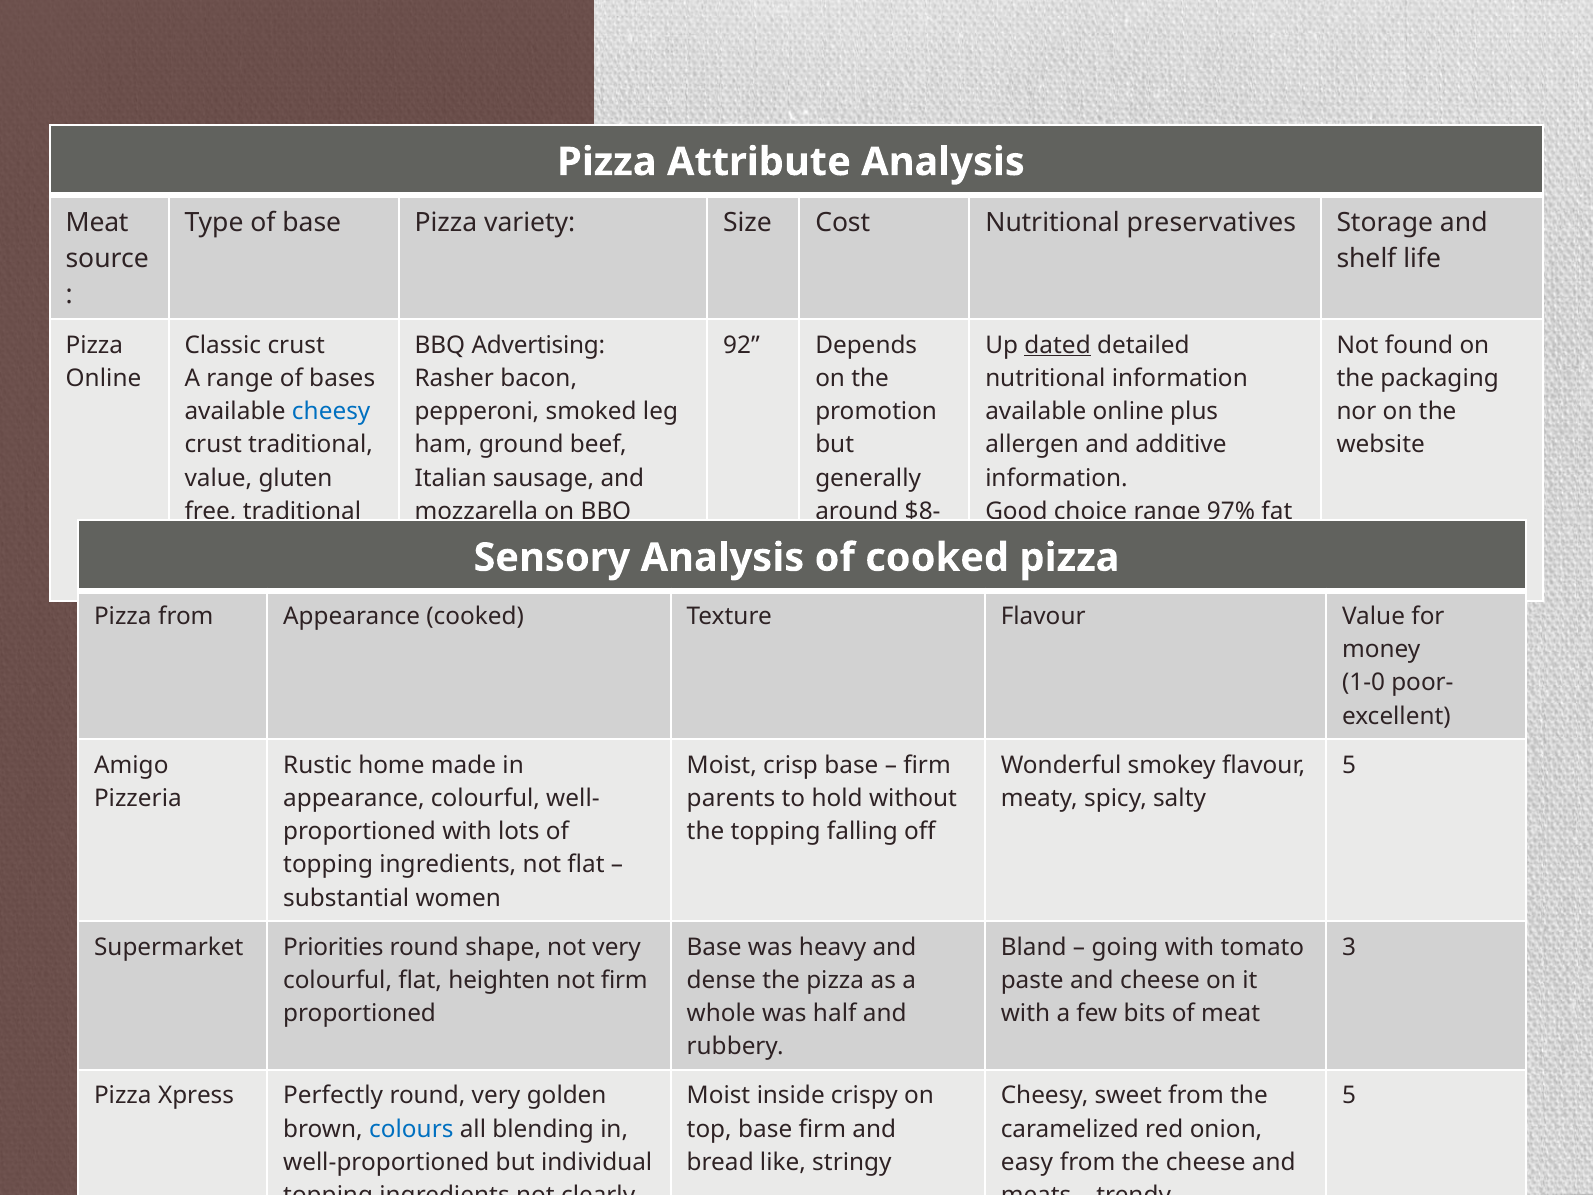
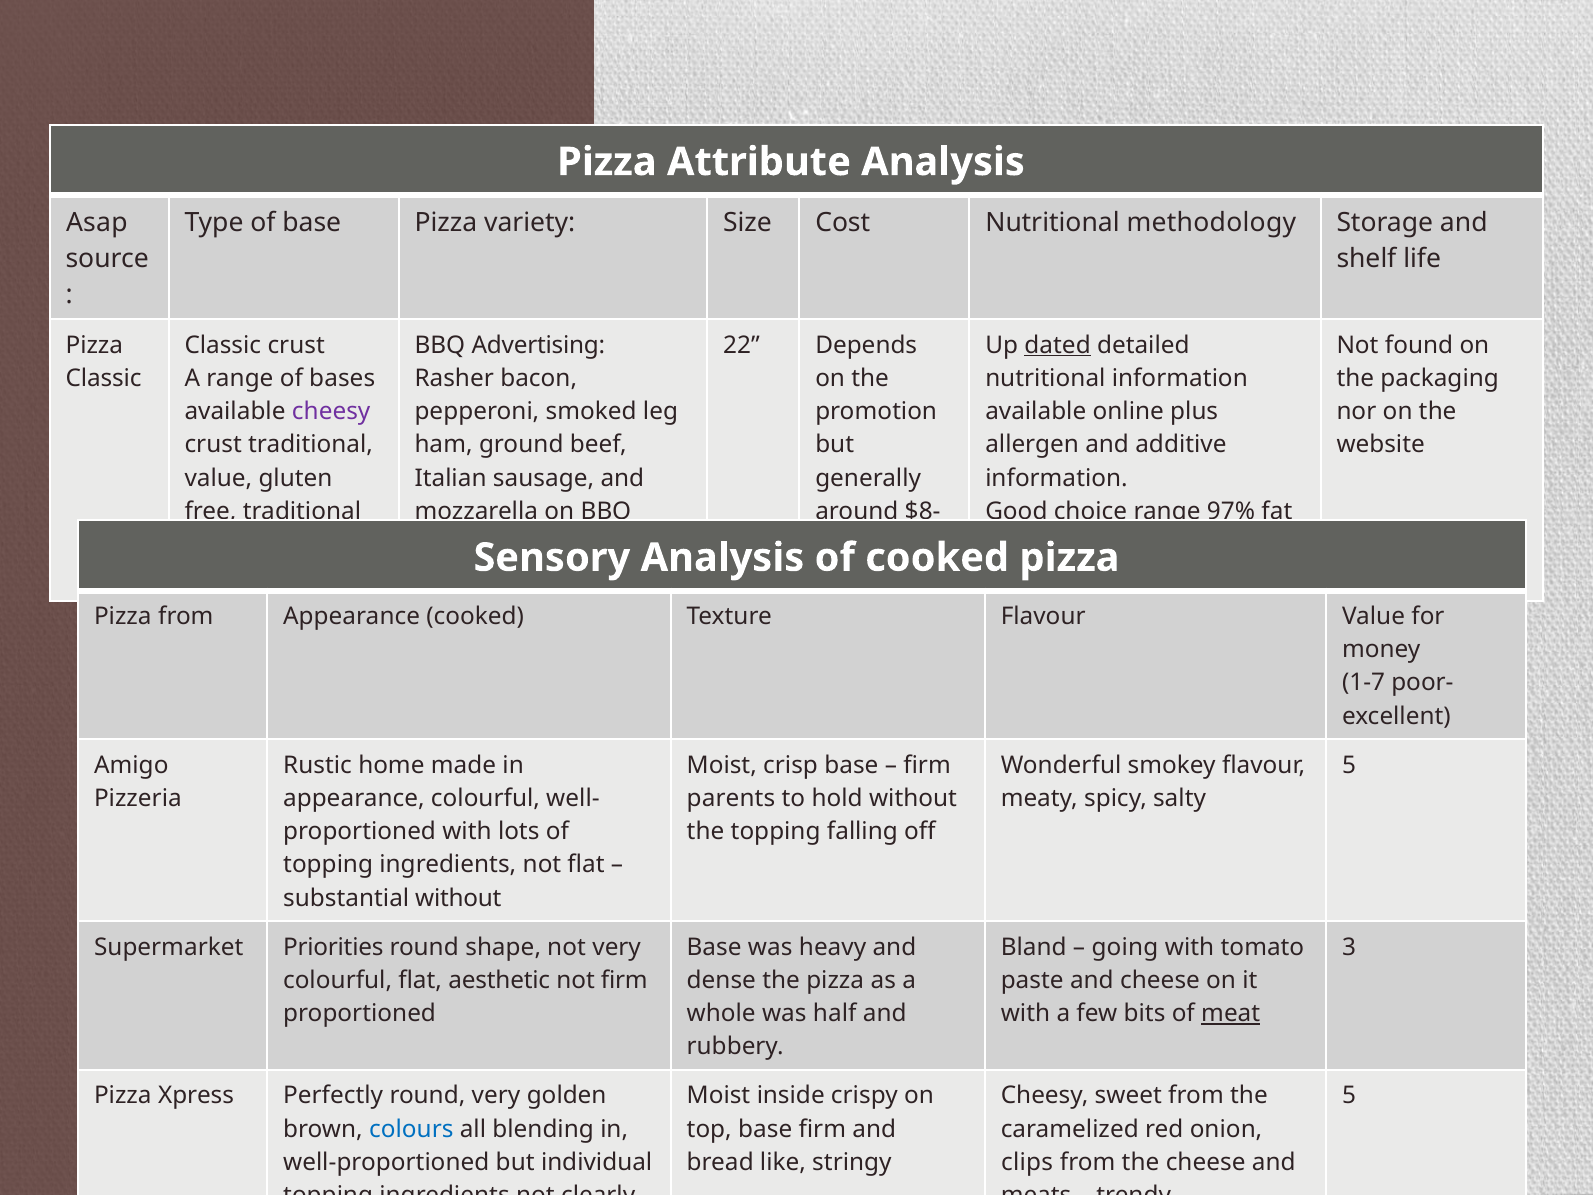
Meat at (97, 222): Meat -> Asap
preservatives: preservatives -> methodology
92: 92 -> 22
Online at (104, 378): Online -> Classic
cheesy at (331, 412) colour: blue -> purple
1-0: 1-0 -> 1-7
substantial women: women -> without
heighten: heighten -> aesthetic
meat at (1231, 1013) underline: none -> present
easy: easy -> clips
